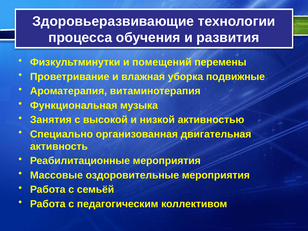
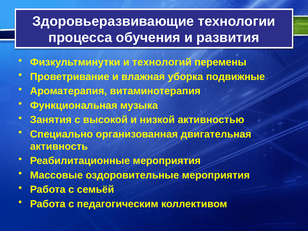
помещений: помещений -> технологий
